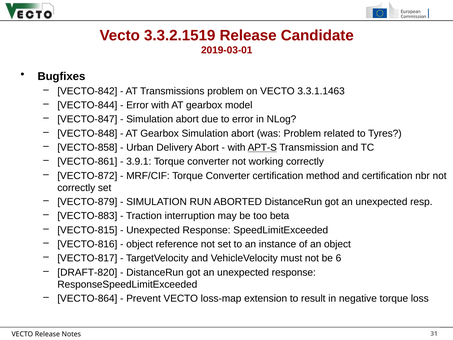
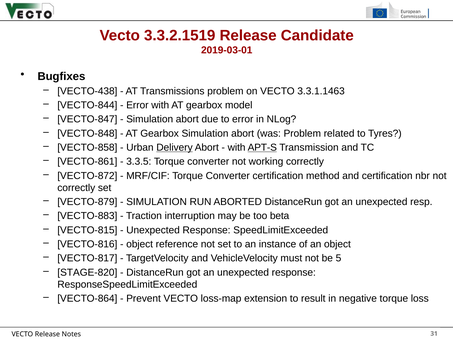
VECTO-842: VECTO-842 -> VECTO-438
Delivery underline: none -> present
3.9.1: 3.9.1 -> 3.3.5
6: 6 -> 5
DRAFT-820: DRAFT-820 -> STAGE-820
